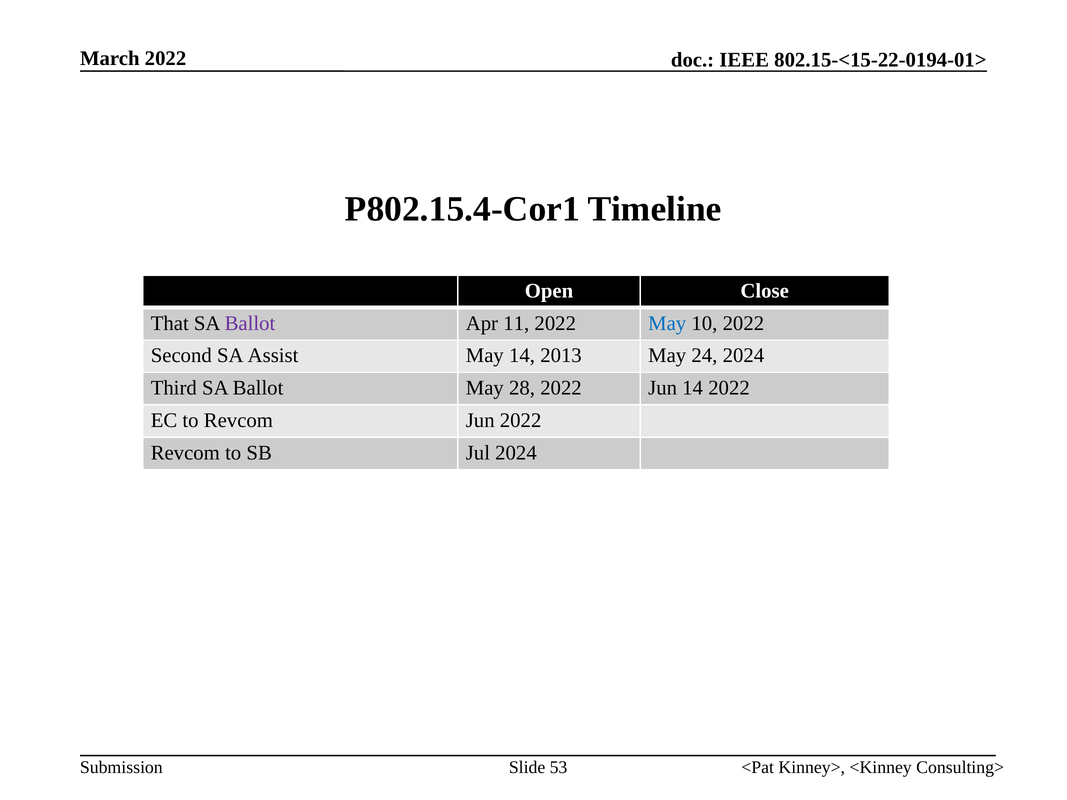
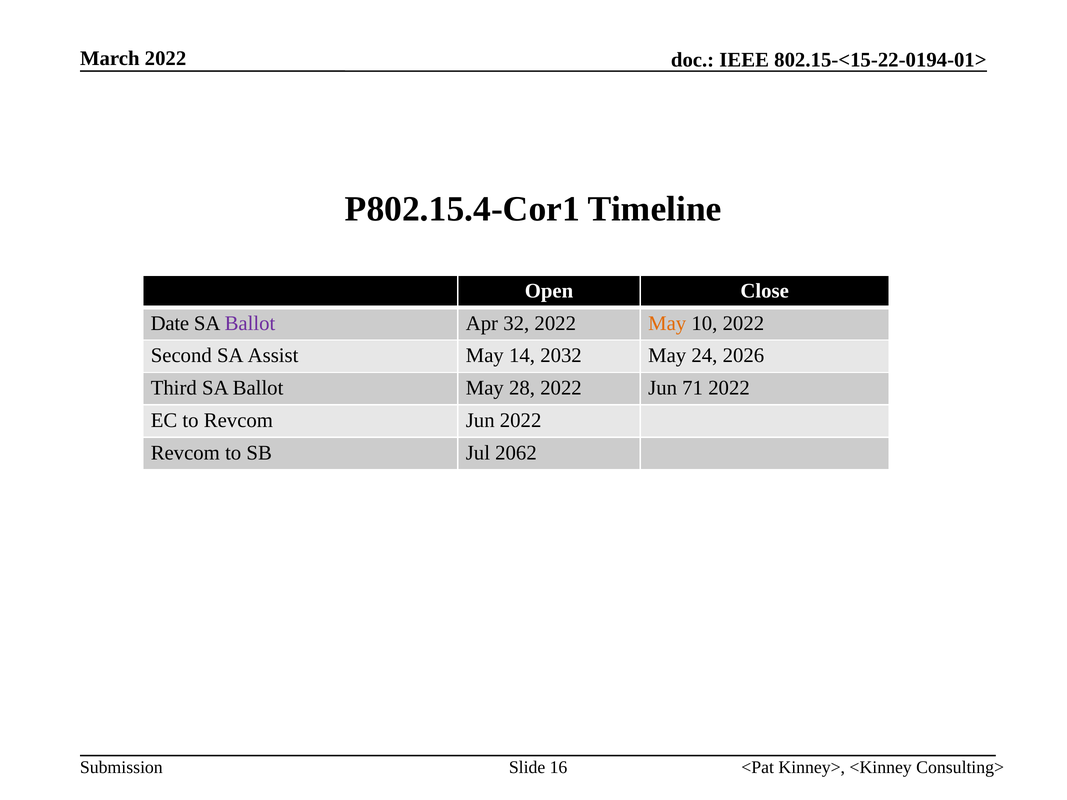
That: That -> Date
11: 11 -> 32
May at (667, 323) colour: blue -> orange
2013: 2013 -> 2032
24 2024: 2024 -> 2026
Jun 14: 14 -> 71
Jul 2024: 2024 -> 2062
53: 53 -> 16
